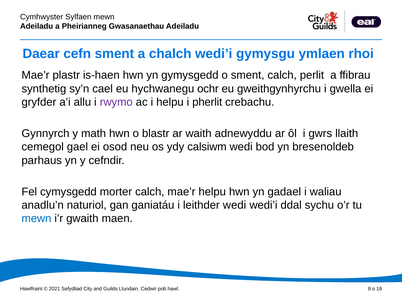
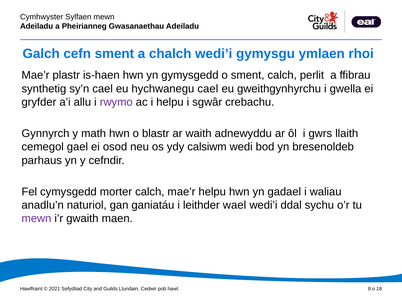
Daear: Daear -> Galch
hychwanegu ochr: ochr -> cael
pherlit: pherlit -> sgwâr
leithder wedi: wedi -> wael
mewn at (36, 218) colour: blue -> purple
